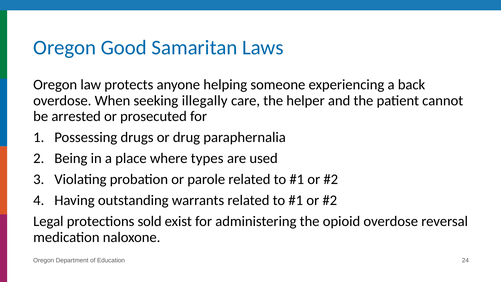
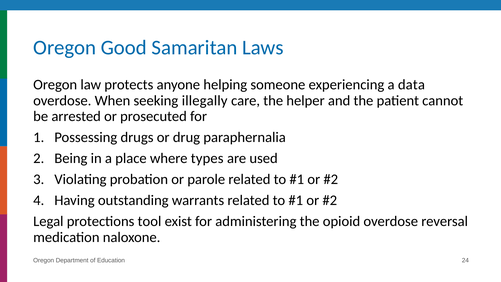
back: back -> data
sold: sold -> tool
